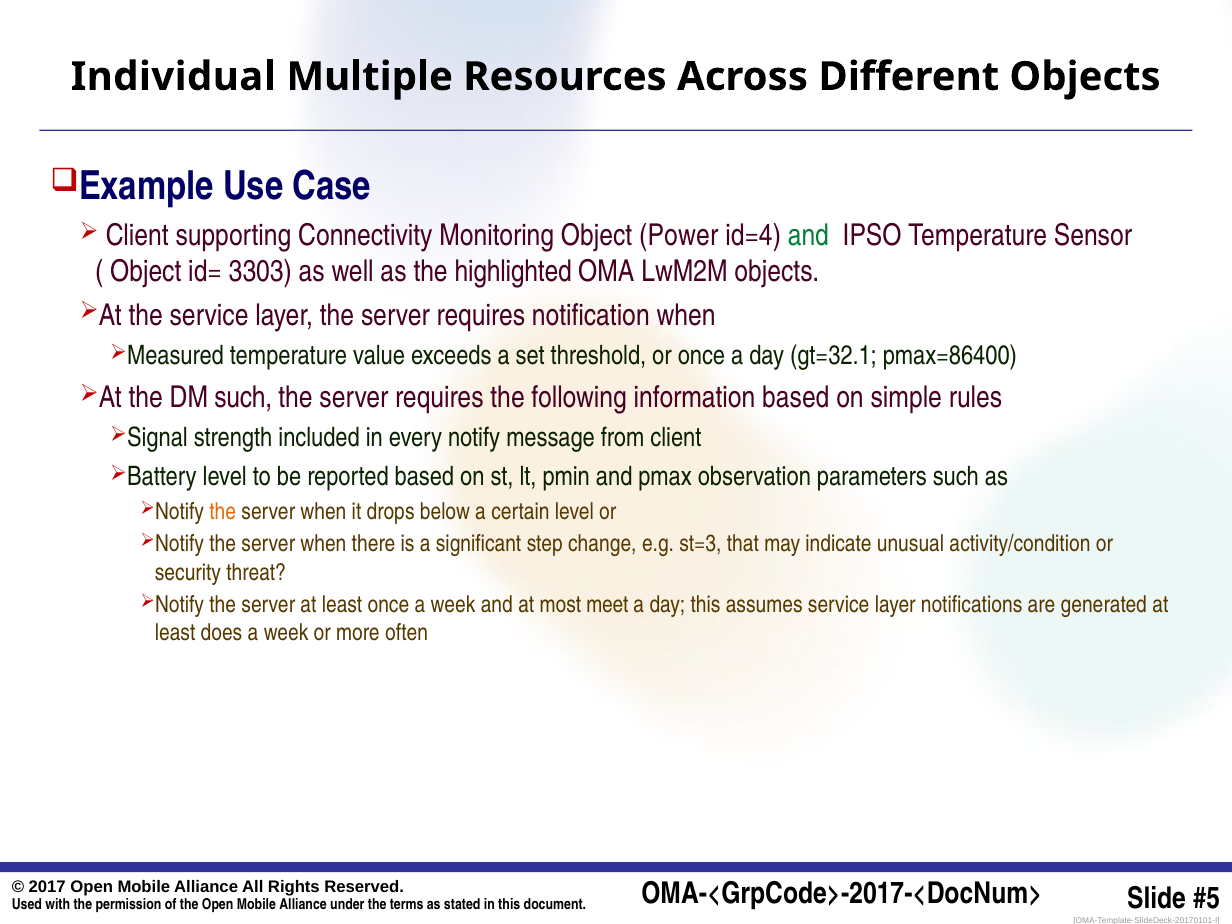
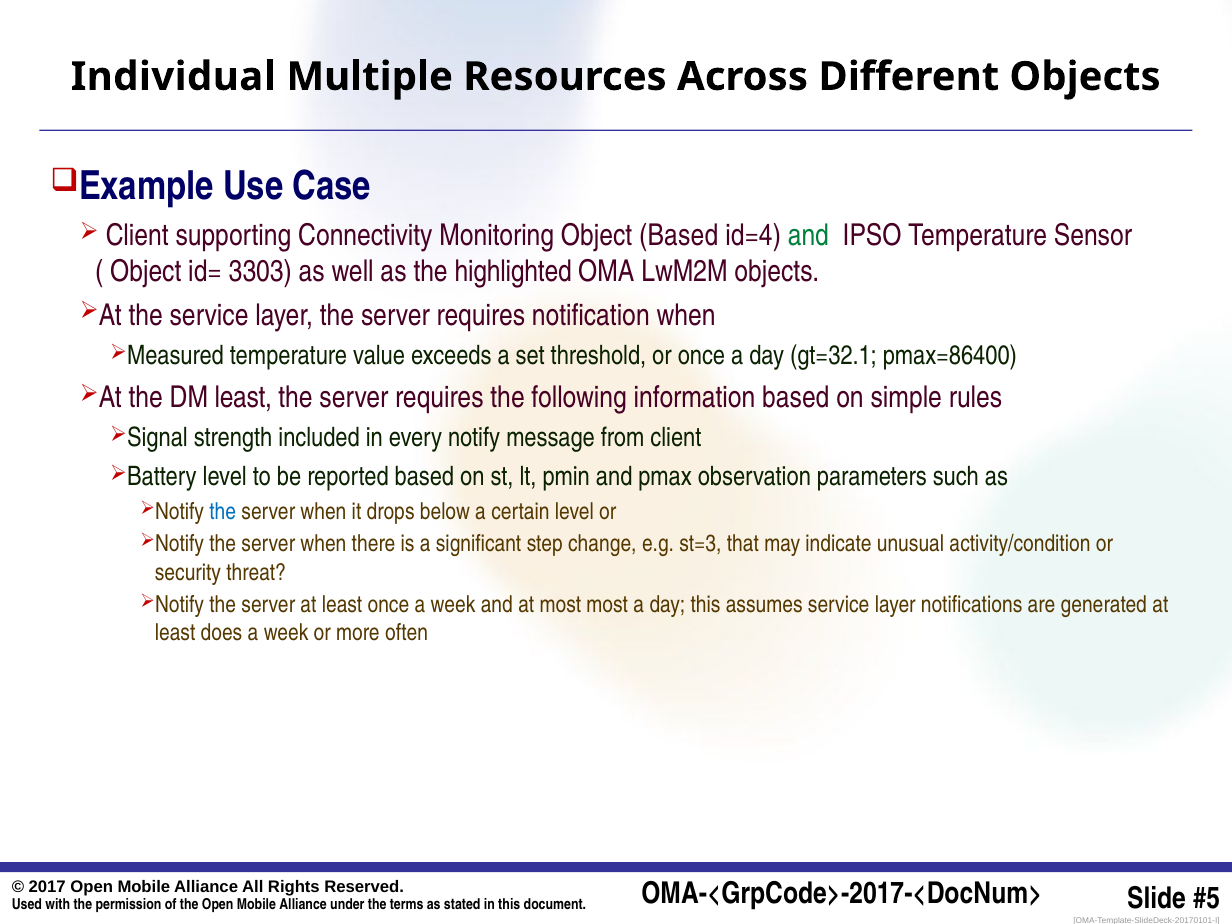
Object Power: Power -> Based
DM such: such -> least
the at (223, 511) colour: orange -> blue
most meet: meet -> most
